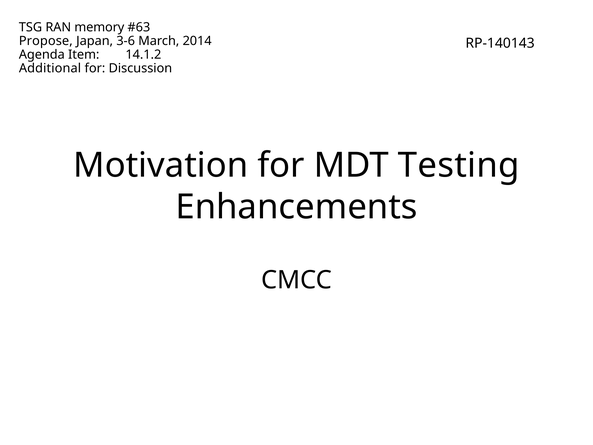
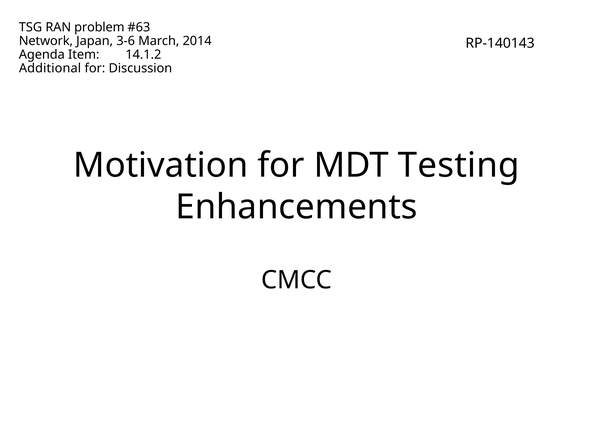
memory: memory -> problem
Propose: Propose -> Network
